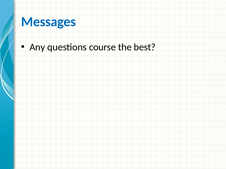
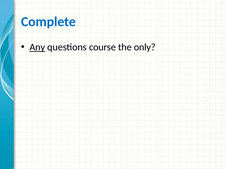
Messages: Messages -> Complete
Any underline: none -> present
best: best -> only
